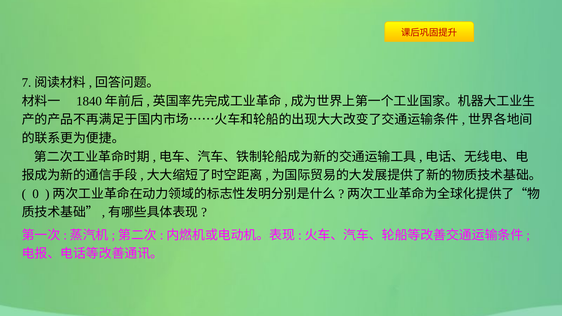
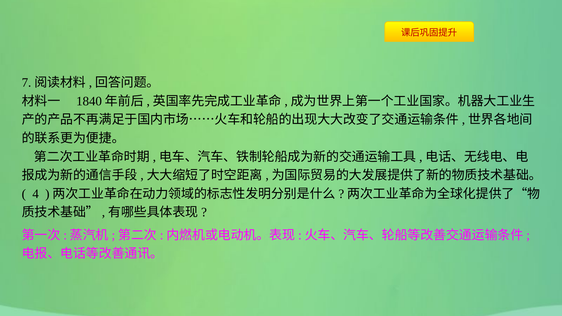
0: 0 -> 4
